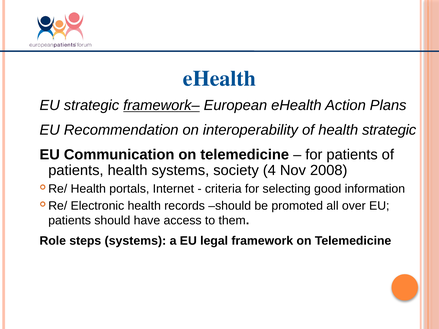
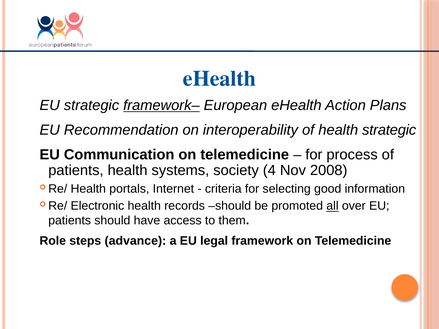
for patients: patients -> process
all underline: none -> present
steps systems: systems -> advance
